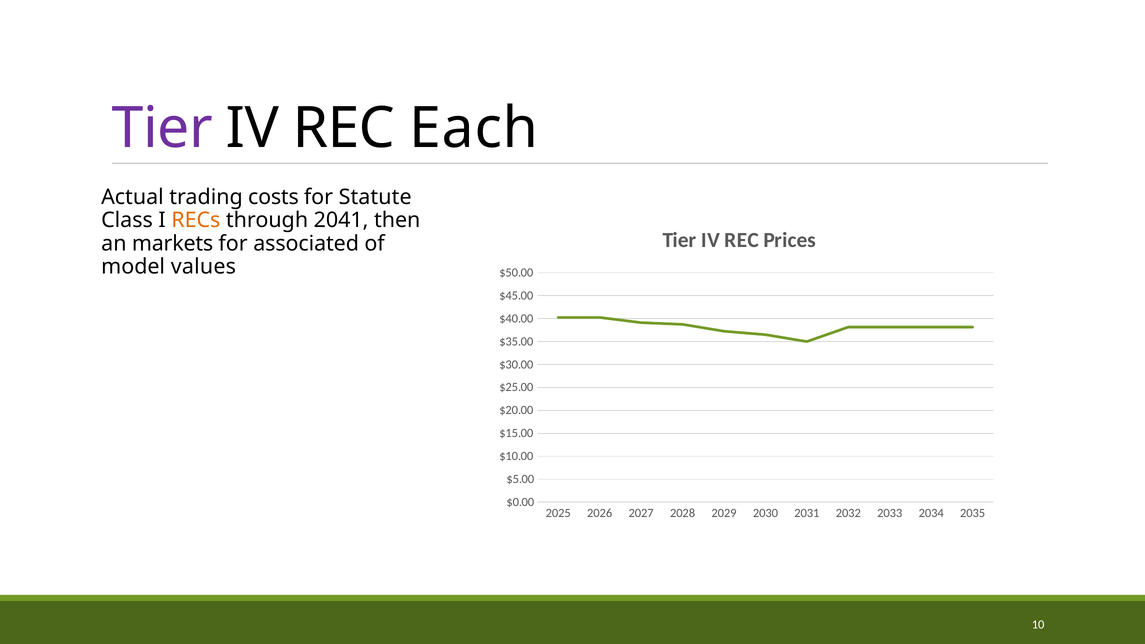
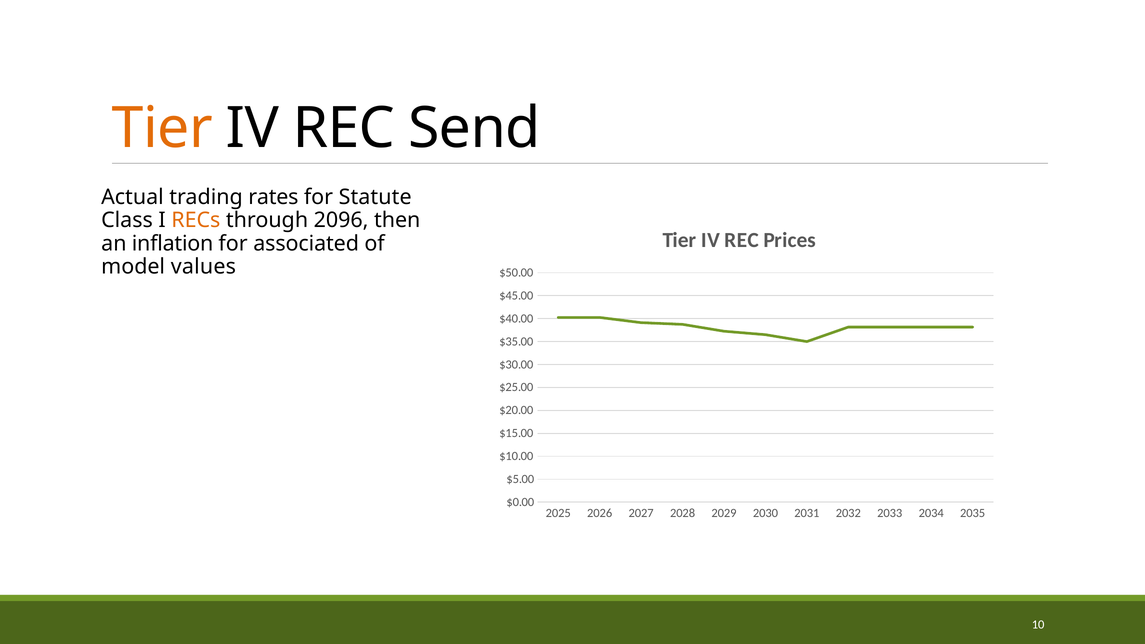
Tier at (162, 128) colour: purple -> orange
Each: Each -> Send
costs: costs -> rates
2041: 2041 -> 2096
markets: markets -> inflation
